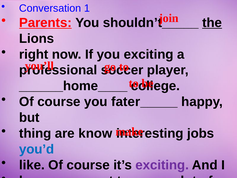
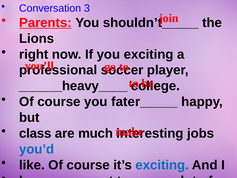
1: 1 -> 3
the underline: present -> none
______home____: ______home____ -> ______heavy____
thing: thing -> class
are know: know -> much
exciting at (162, 165) colour: purple -> blue
